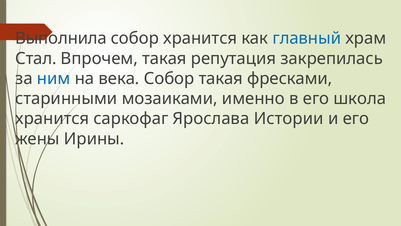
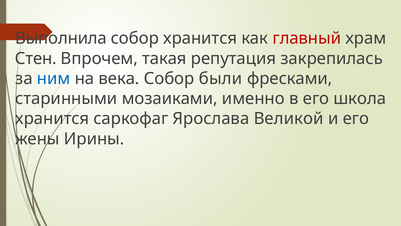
главный colour: blue -> red
Стал: Стал -> Стен
Собор такая: такая -> были
Истории: Истории -> Великой
